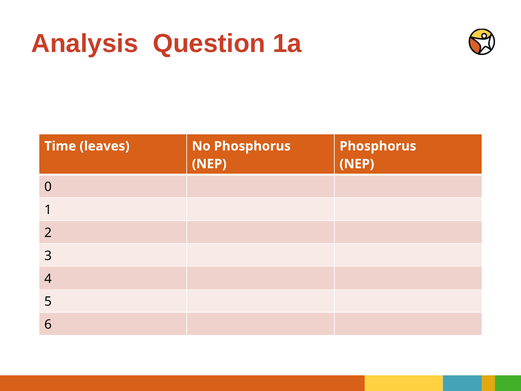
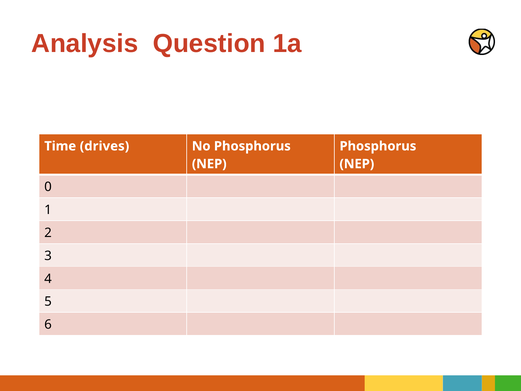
leaves: leaves -> drives
